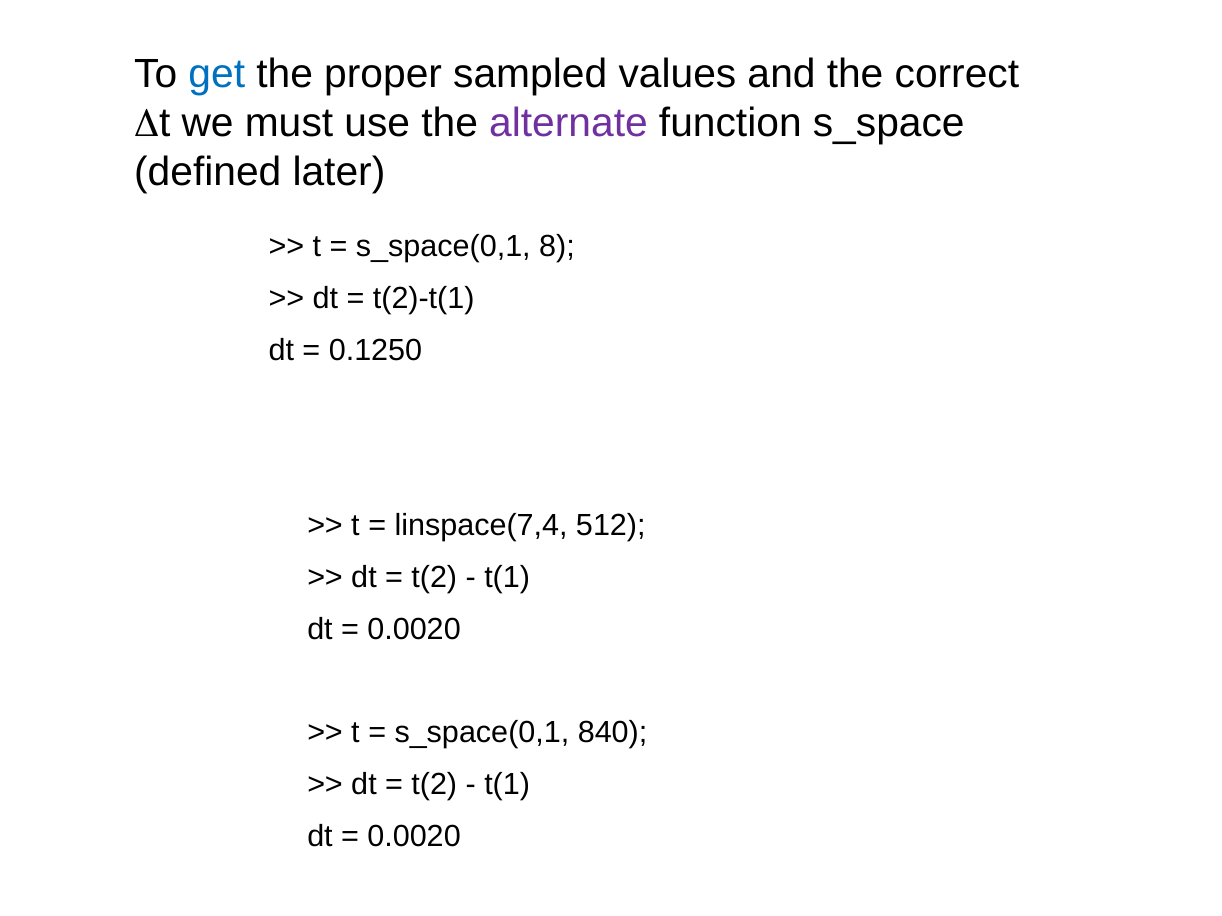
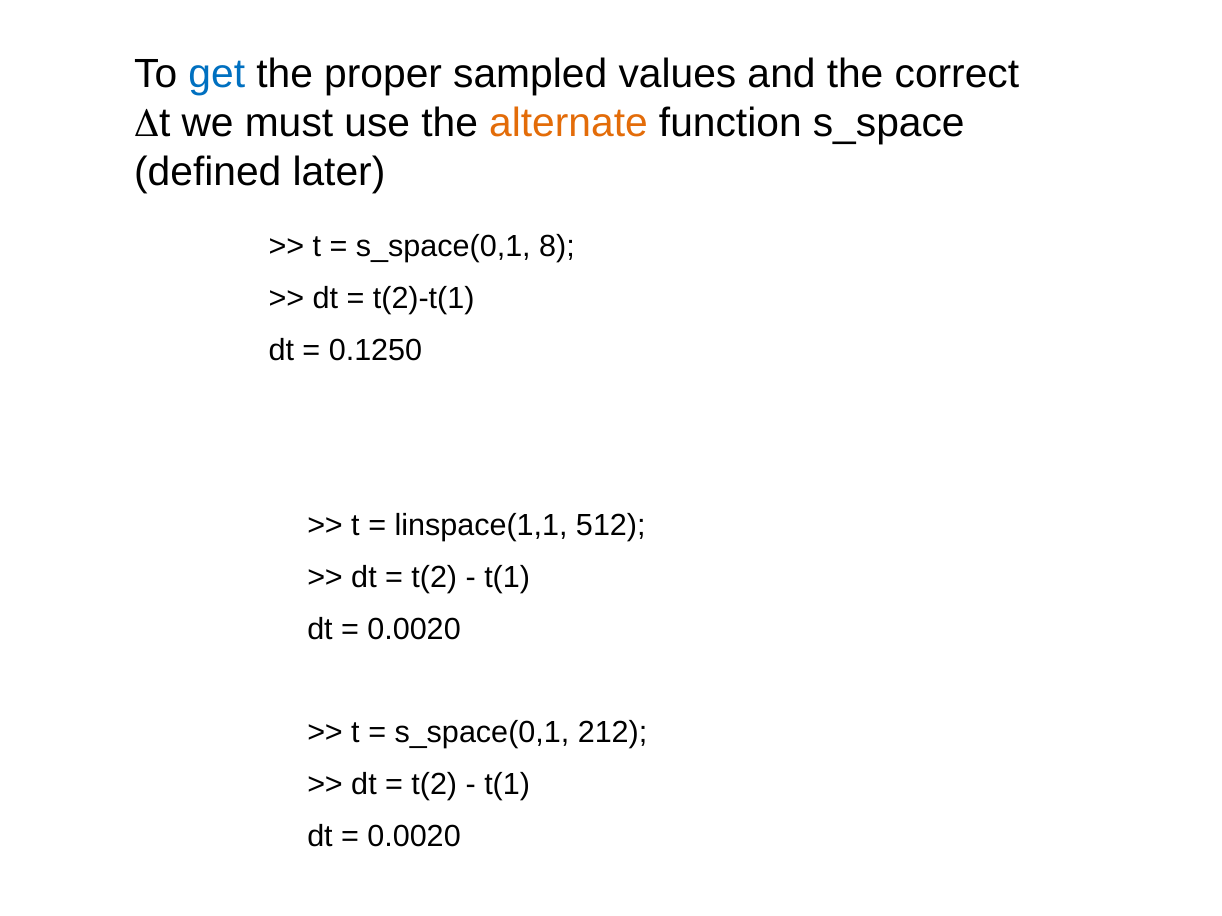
alternate colour: purple -> orange
linspace(7,4: linspace(7,4 -> linspace(1,1
840: 840 -> 212
